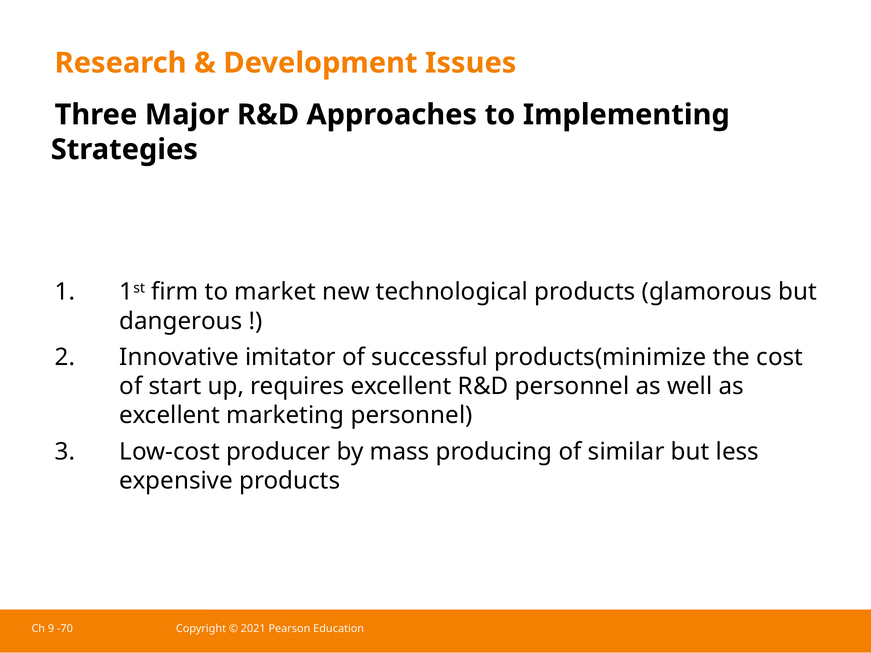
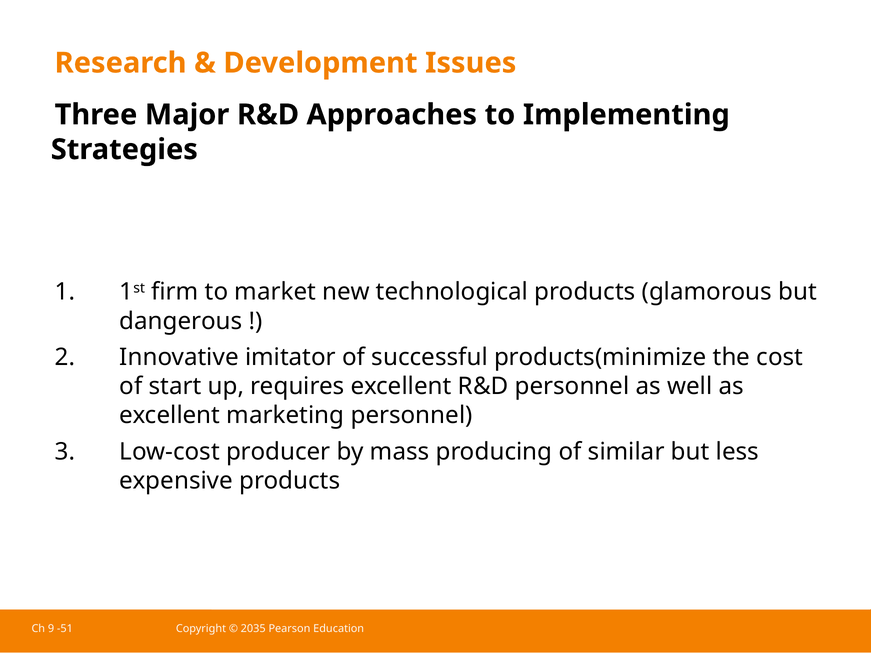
-70: -70 -> -51
2021: 2021 -> 2035
